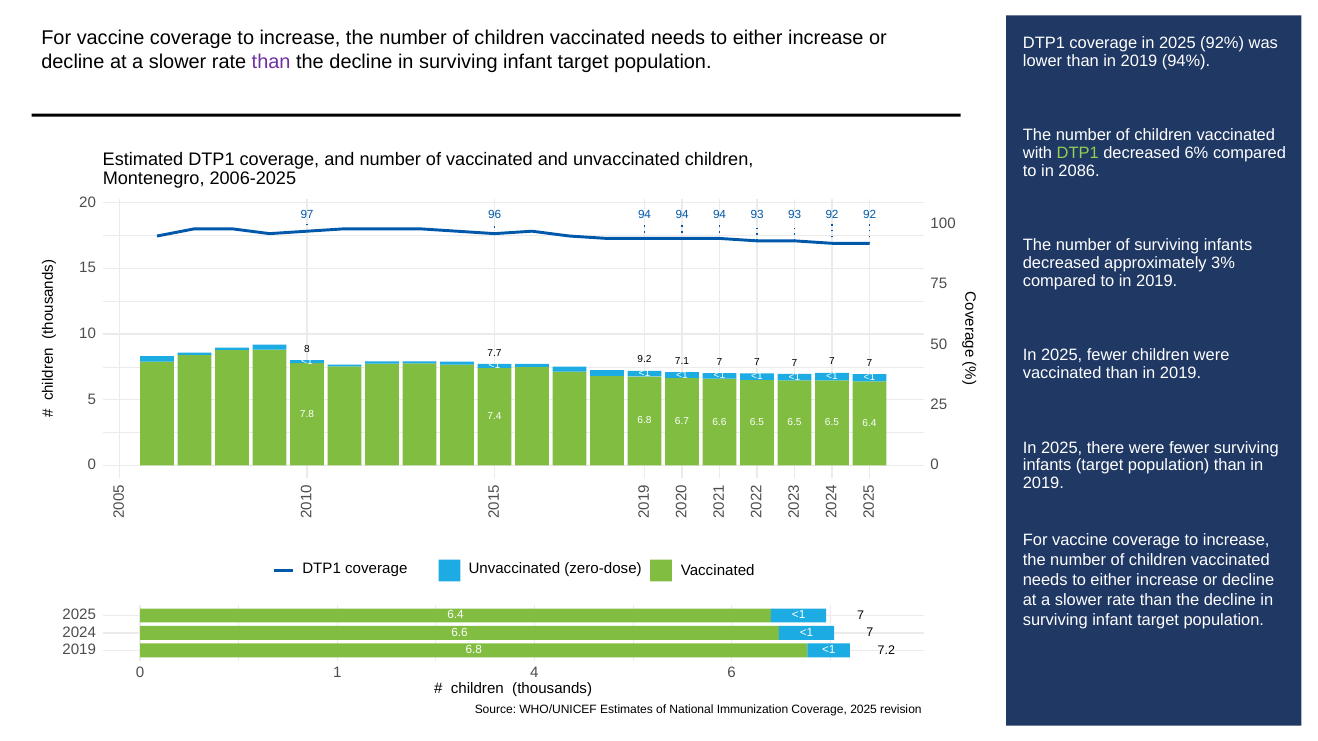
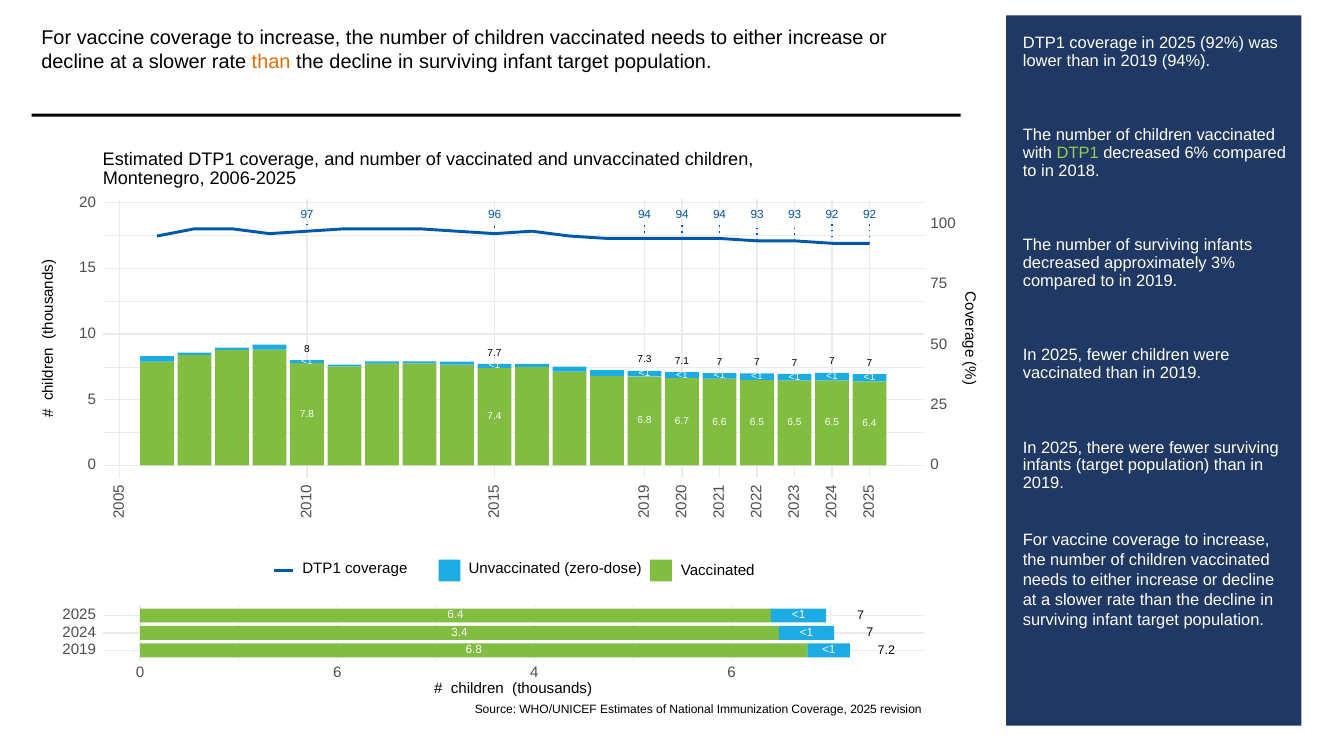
than at (271, 62) colour: purple -> orange
2086: 2086 -> 2018
9.2: 9.2 -> 7.3
6.6 at (460, 633): 6.6 -> 3.4
1 at (337, 673): 1 -> 6
